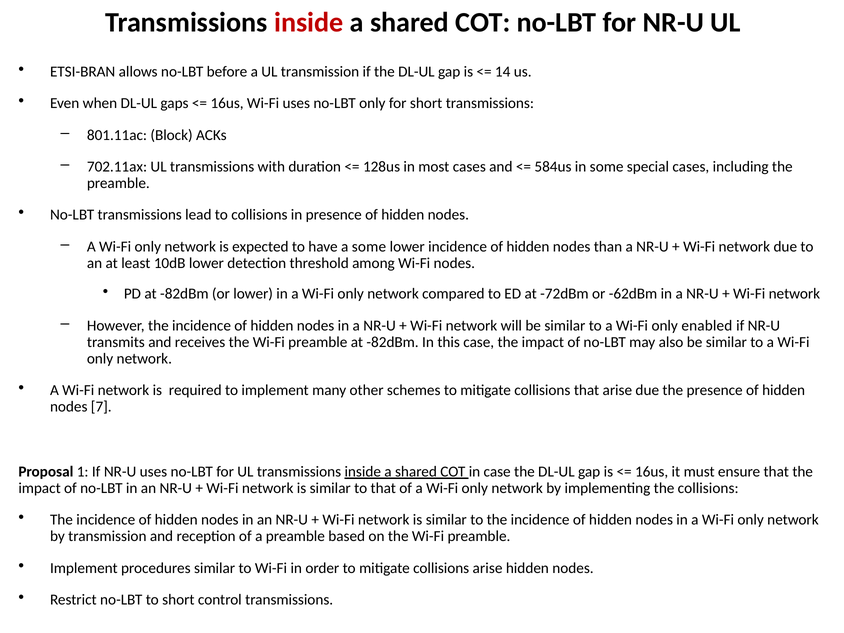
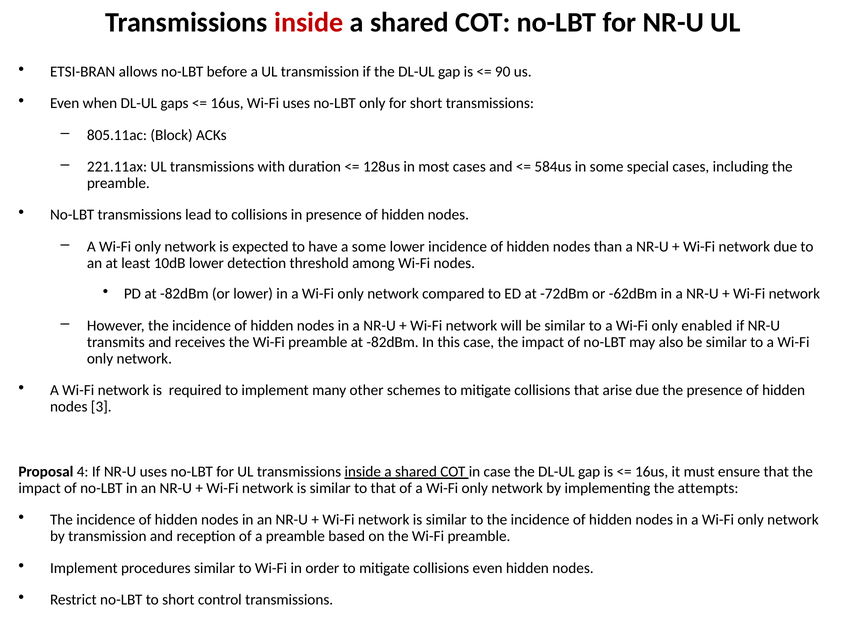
14: 14 -> 90
801.11ac: 801.11ac -> 805.11ac
702.11ax: 702.11ax -> 221.11ax
7: 7 -> 3
1: 1 -> 4
the collisions: collisions -> attempts
collisions arise: arise -> even
